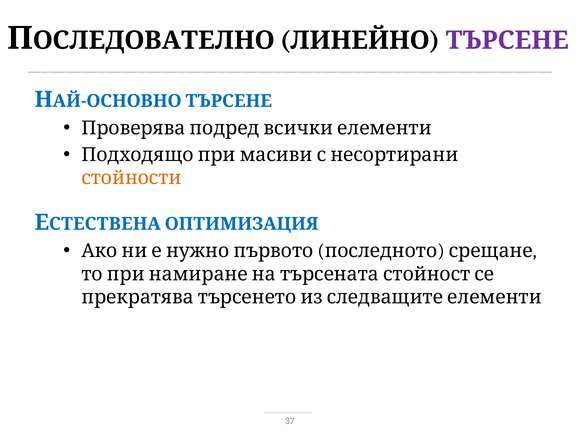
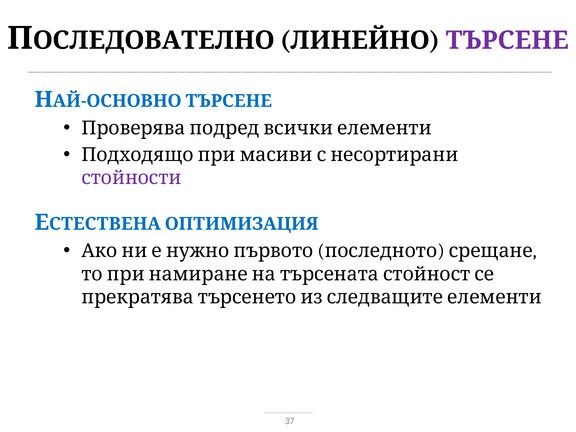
стойности colour: orange -> purple
